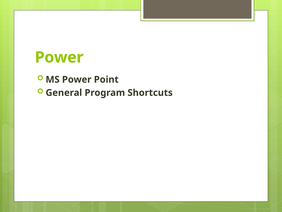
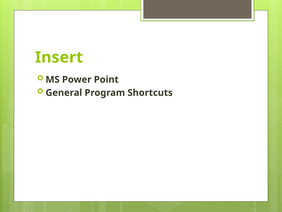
Power at (59, 57): Power -> Insert
